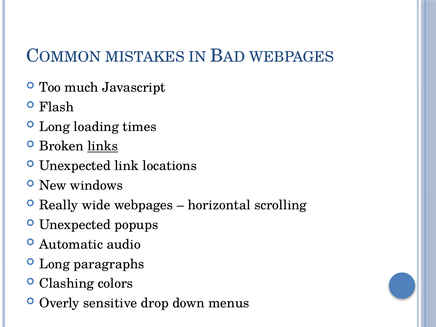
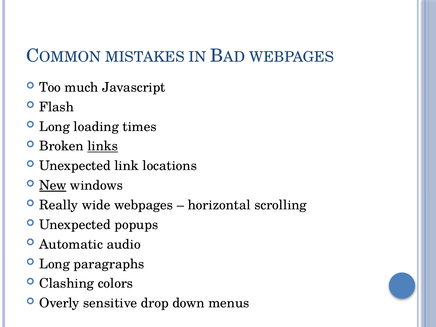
New underline: none -> present
